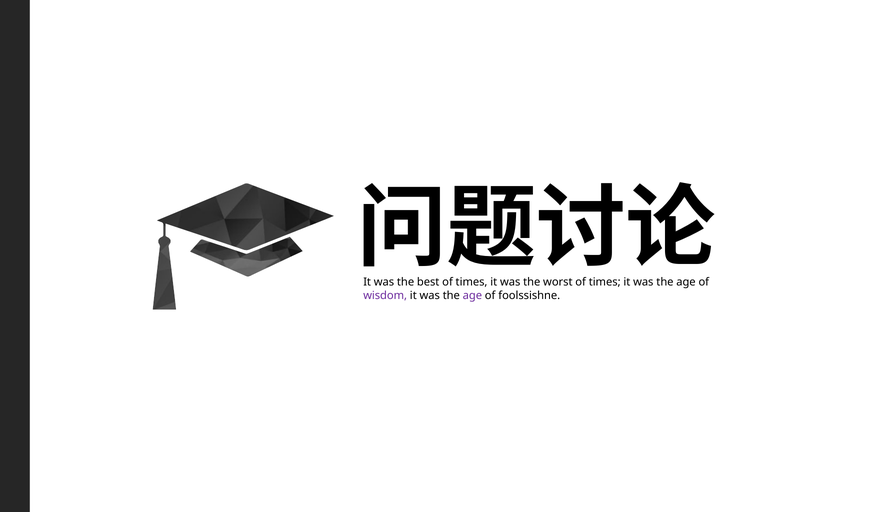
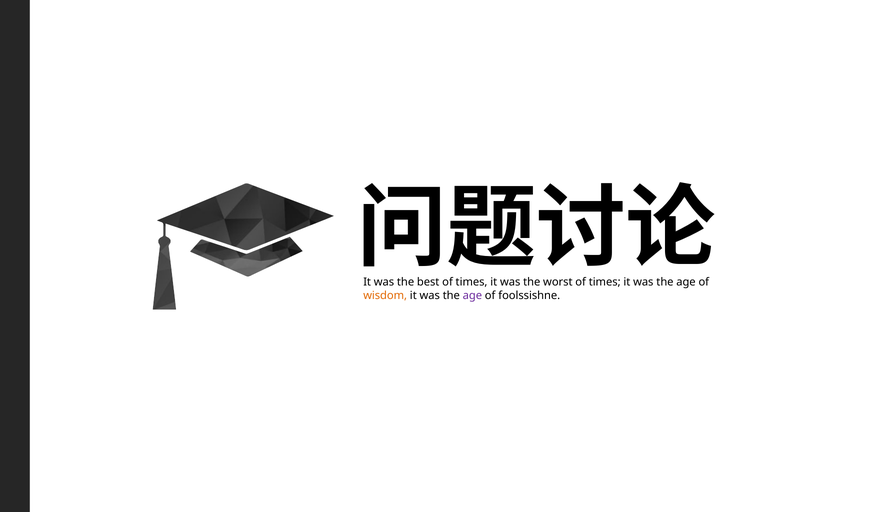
wisdom colour: purple -> orange
